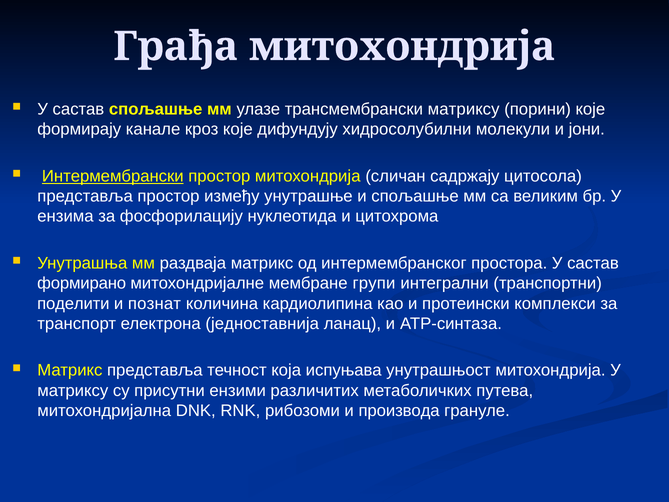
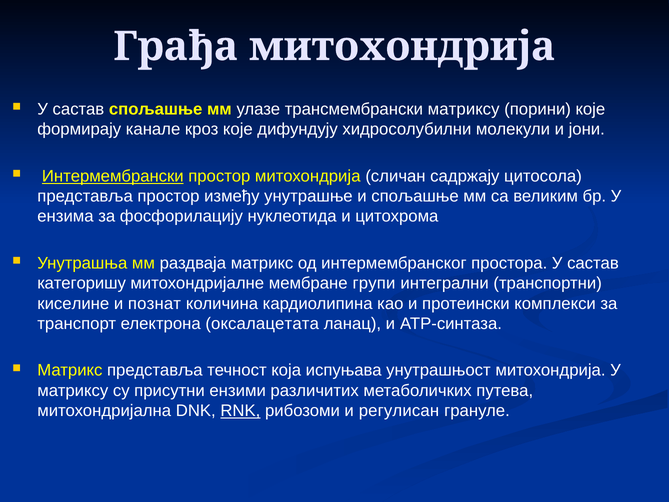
формирано: формирано -> категоришу
поделити: поделити -> киселине
једноставнија: једноставнија -> оксалацетата
RNK underline: none -> present
производа: производа -> регулисан
